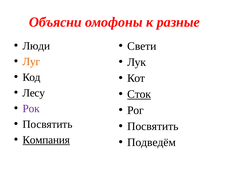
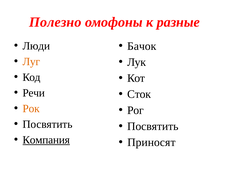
Объясни: Объясни -> Полезно
Свети: Свети -> Бачок
Лесу: Лесу -> Речи
Сток underline: present -> none
Рок colour: purple -> orange
Подведём: Подведём -> Приносят
